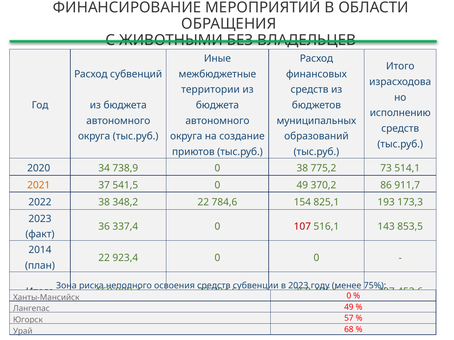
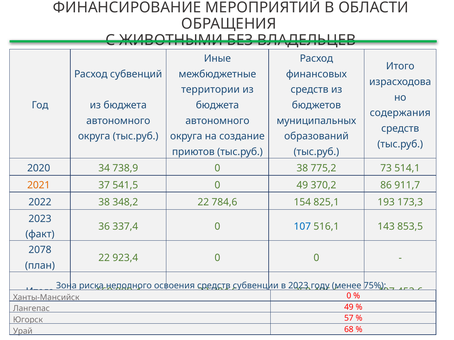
исполнению: исполнению -> содержания
107 colour: red -> blue
2014: 2014 -> 2078
